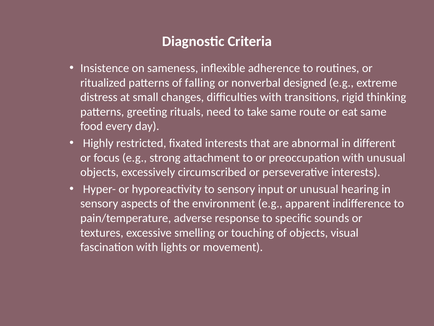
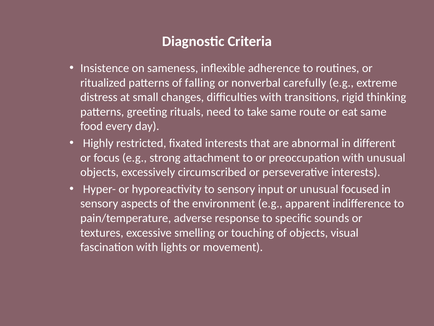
designed: designed -> carefully
hearing: hearing -> focused
